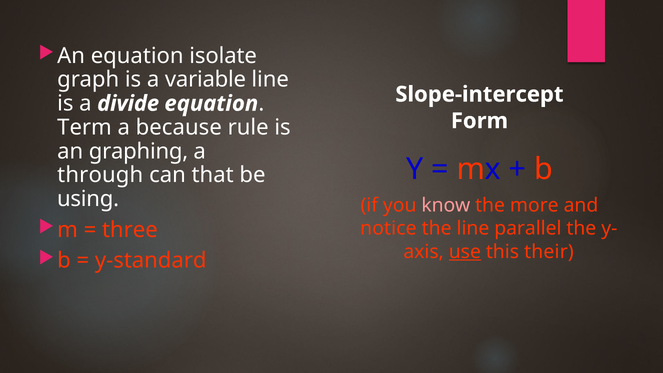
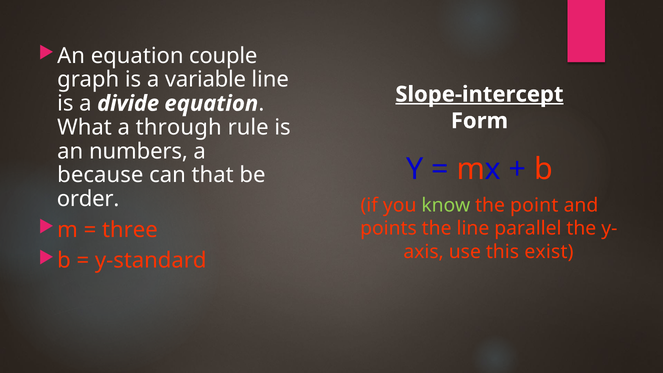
isolate: isolate -> couple
Slope-intercept underline: none -> present
Term: Term -> What
because: because -> through
graphing: graphing -> numbers
through: through -> because
using: using -> order
know colour: pink -> light green
more: more -> point
notice: notice -> points
use underline: present -> none
their: their -> exist
